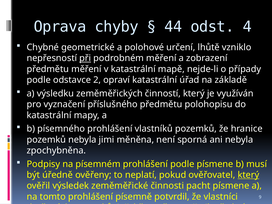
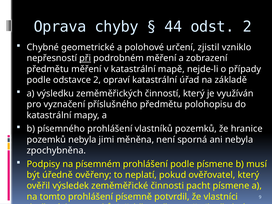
odst 4: 4 -> 2
určení lhůtě: lhůtě -> zjistil
který at (248, 175) underline: present -> none
